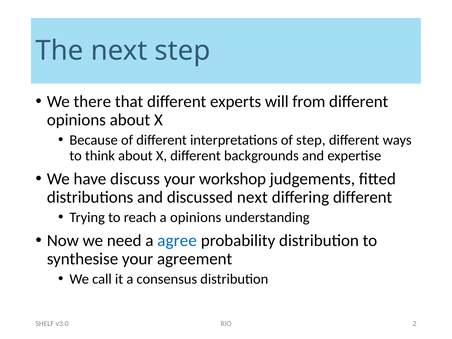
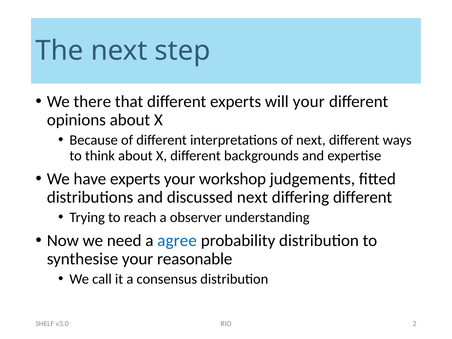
will from: from -> your
of step: step -> next
have discuss: discuss -> experts
a opinions: opinions -> observer
agreement: agreement -> reasonable
